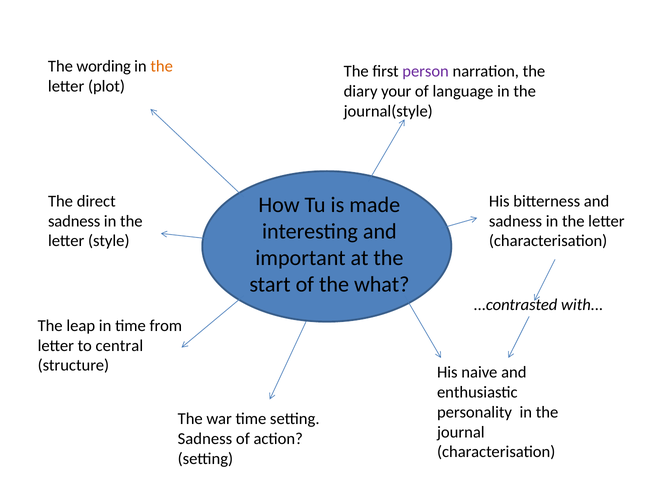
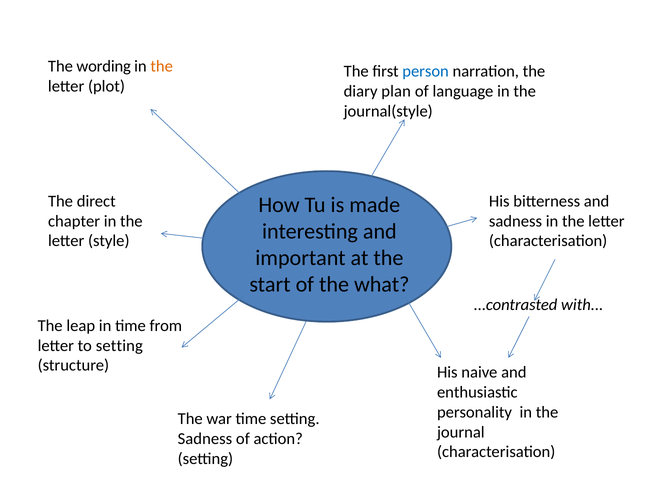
person colour: purple -> blue
your: your -> plan
sadness at (74, 221): sadness -> chapter
to central: central -> setting
